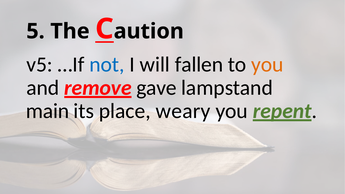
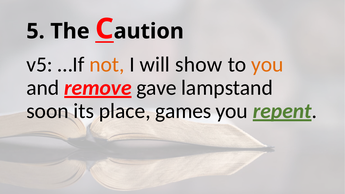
not colour: blue -> orange
fallen: fallen -> show
main: main -> soon
weary: weary -> games
